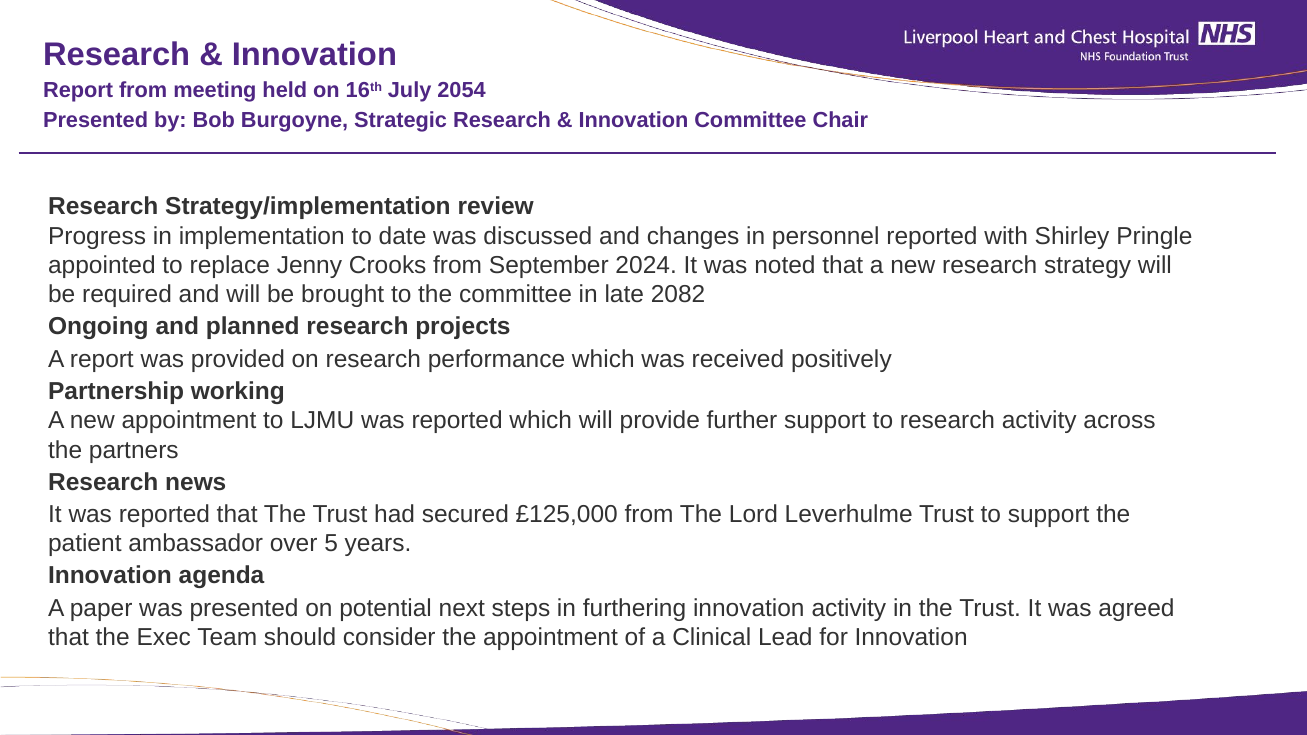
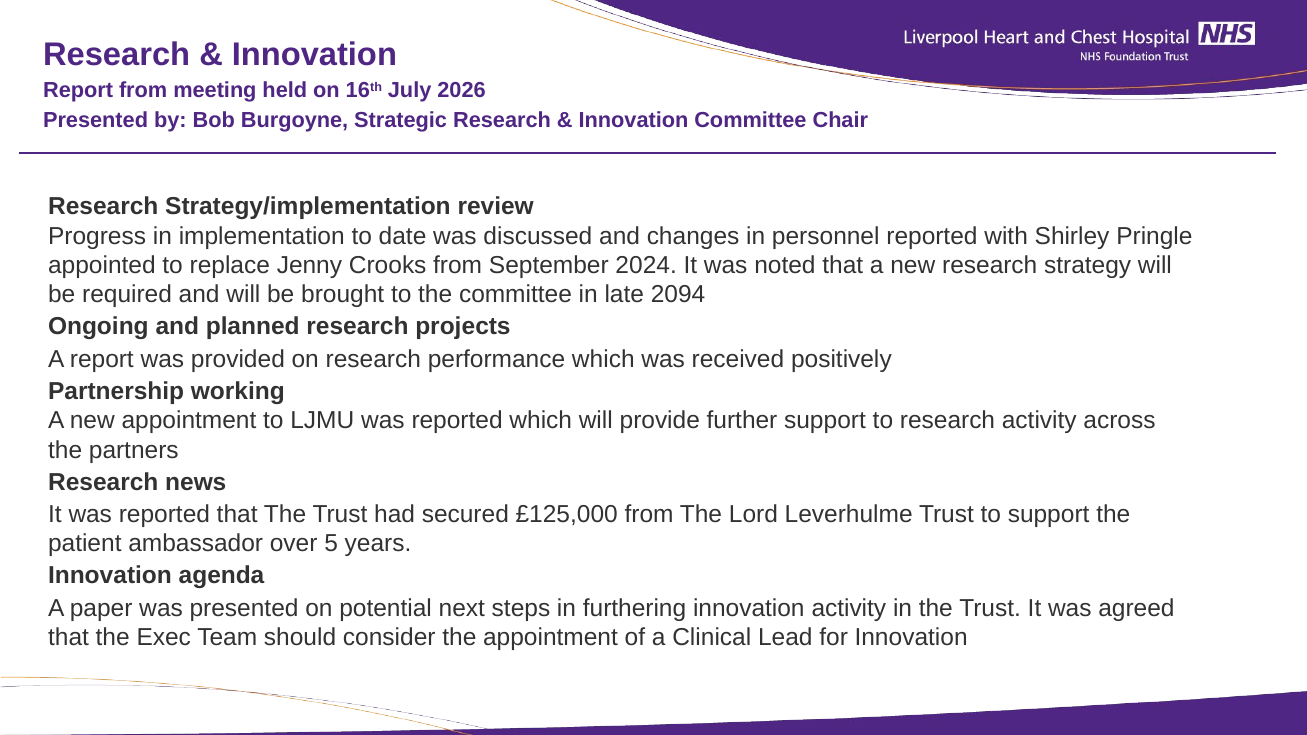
2054: 2054 -> 2026
2082: 2082 -> 2094
